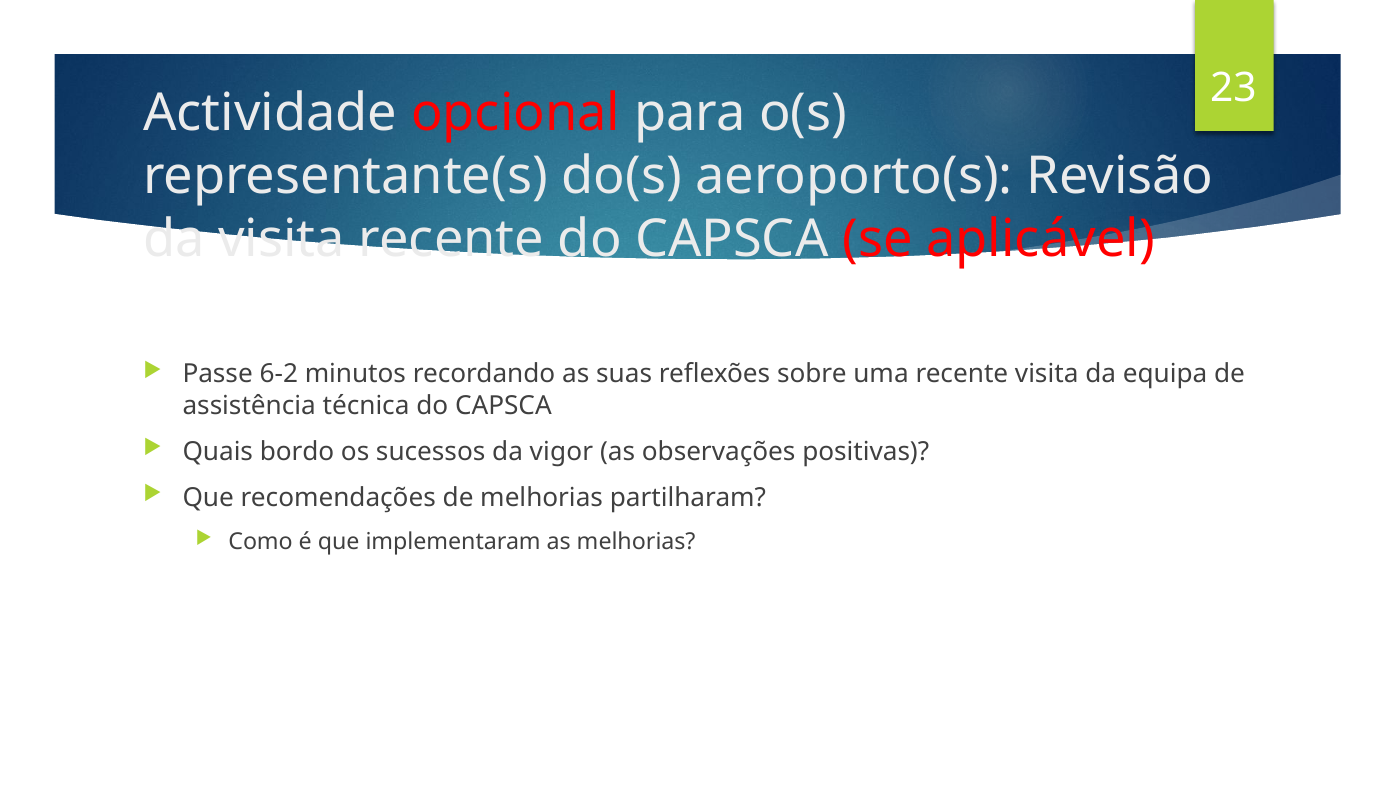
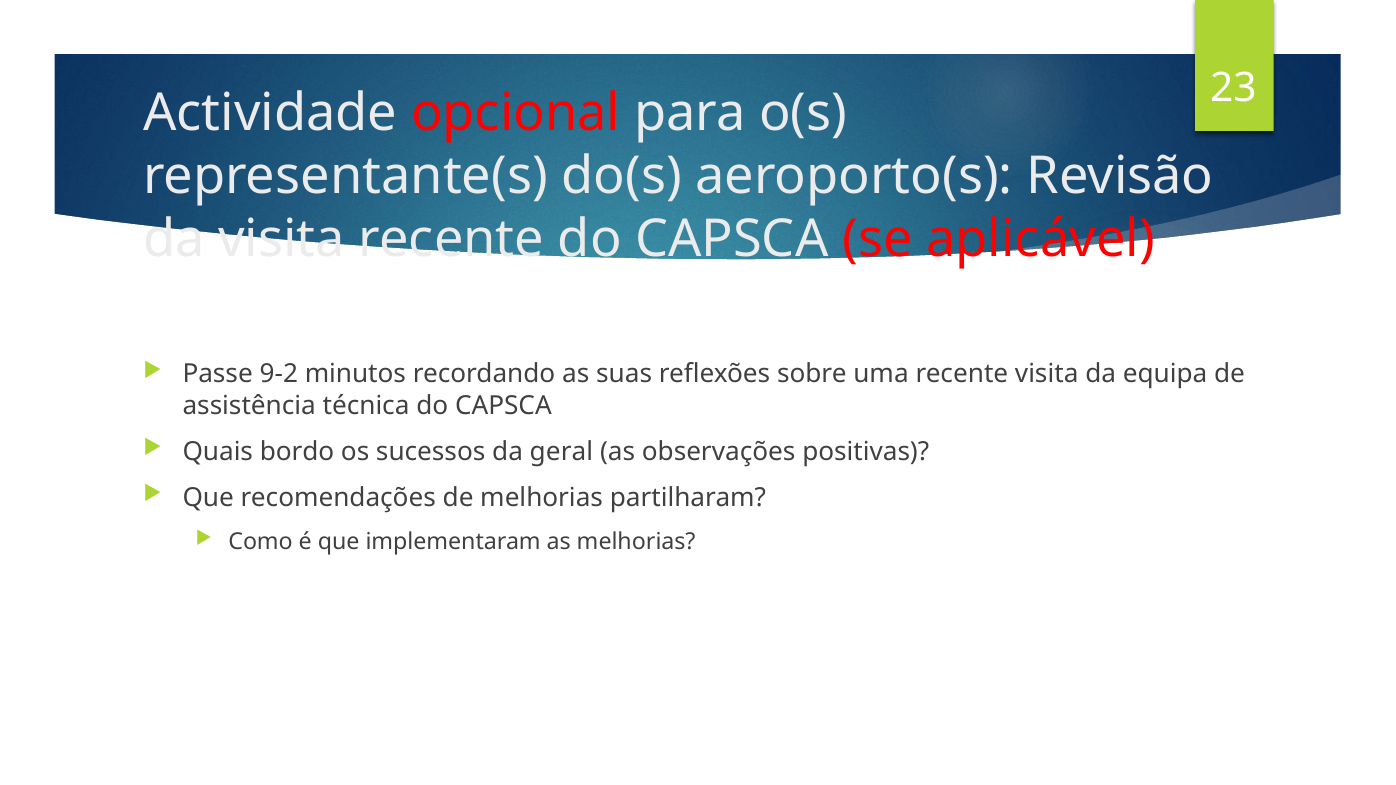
6-2: 6-2 -> 9-2
vigor: vigor -> geral
